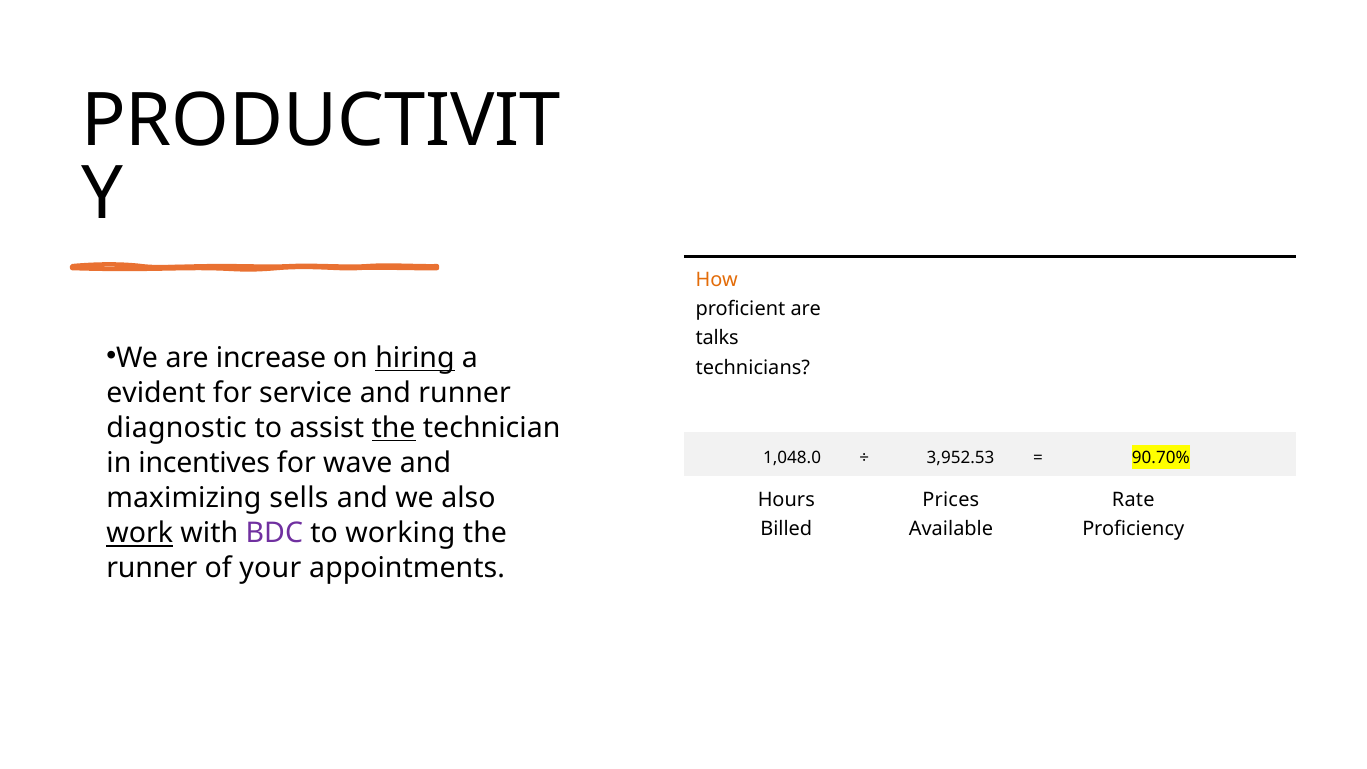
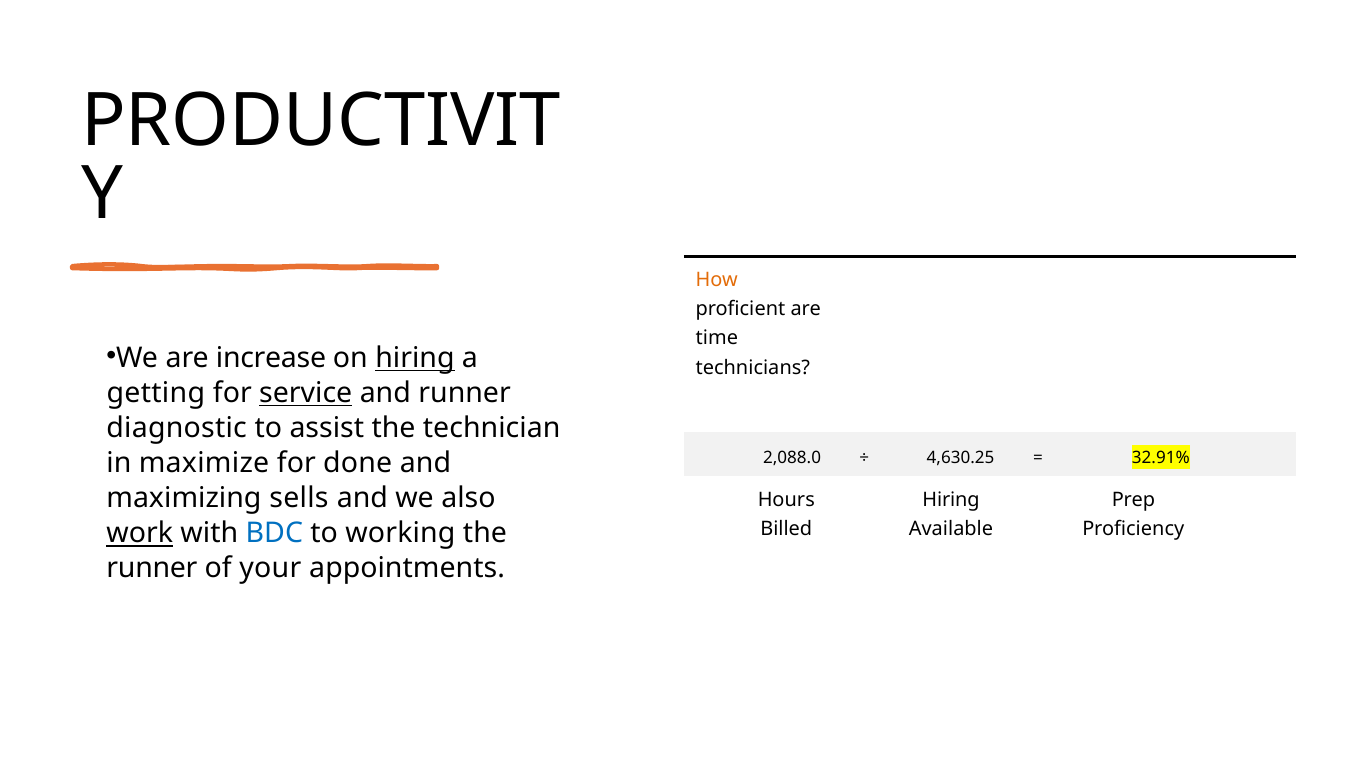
talks: talks -> time
evident: evident -> getting
service underline: none -> present
the at (394, 428) underline: present -> none
1,048.0: 1,048.0 -> 2,088.0
3,952.53: 3,952.53 -> 4,630.25
90.70%: 90.70% -> 32.91%
incentives: incentives -> maximize
wave: wave -> done
Prices at (951, 500): Prices -> Hiring
Rate: Rate -> Prep
BDC colour: purple -> blue
